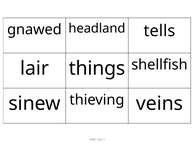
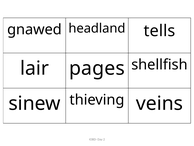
things: things -> pages
